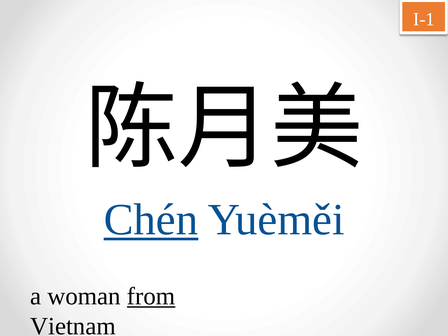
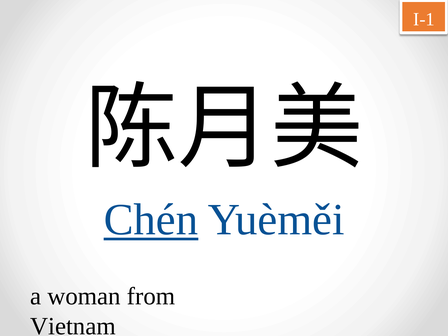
from underline: present -> none
